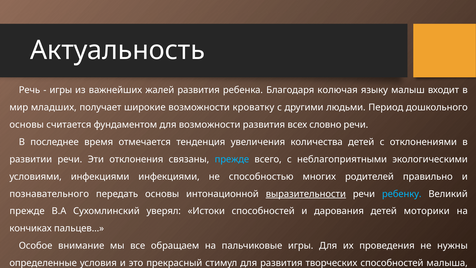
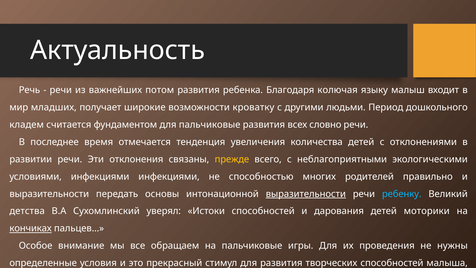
игры at (61, 90): игры -> речи
жалей: жалей -> потом
основы at (27, 125): основы -> кладем
для возможности: возможности -> пальчиковые
прежде at (232, 159) colour: light blue -> yellow
познавательного at (49, 194): познавательного -> выразительности
прежде at (27, 211): прежде -> детства
кончиках underline: none -> present
